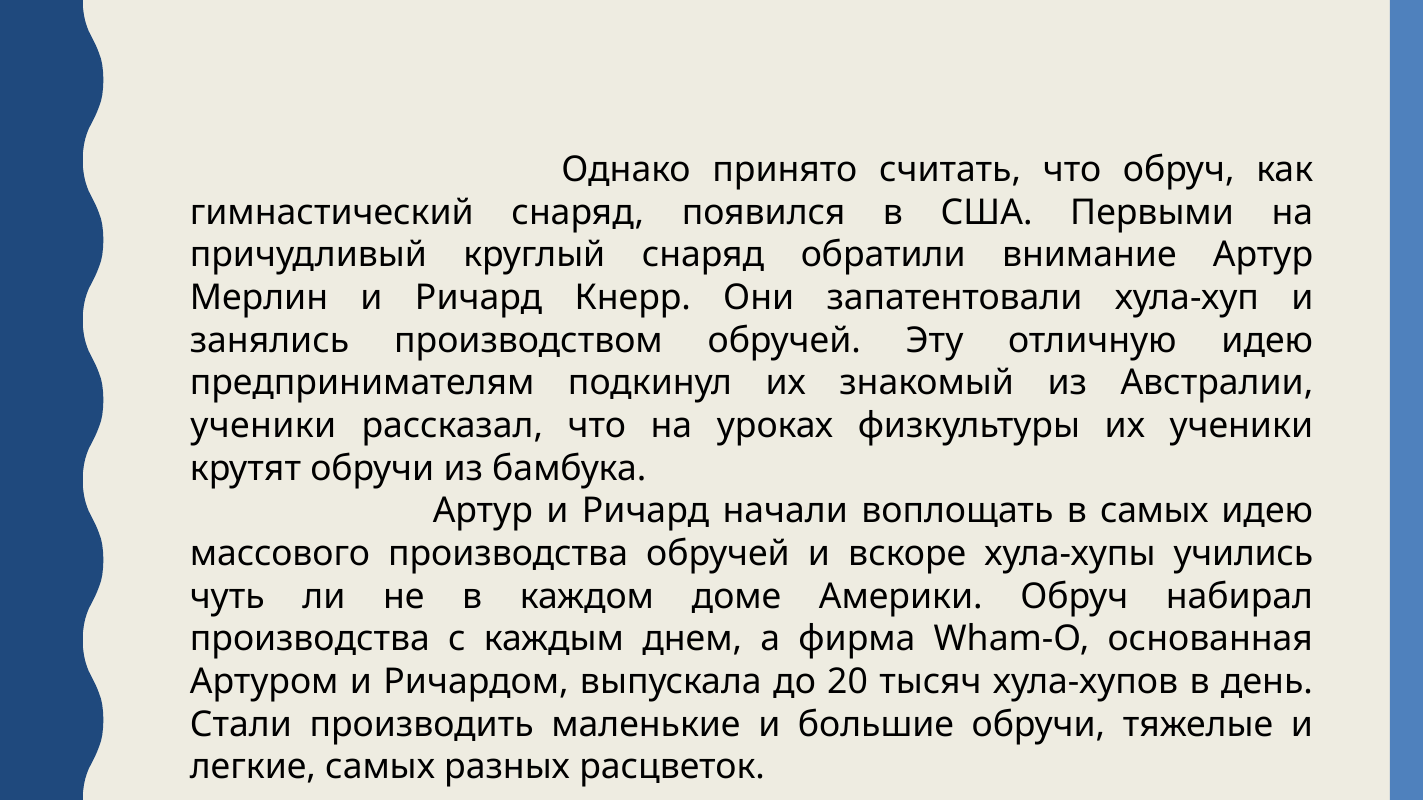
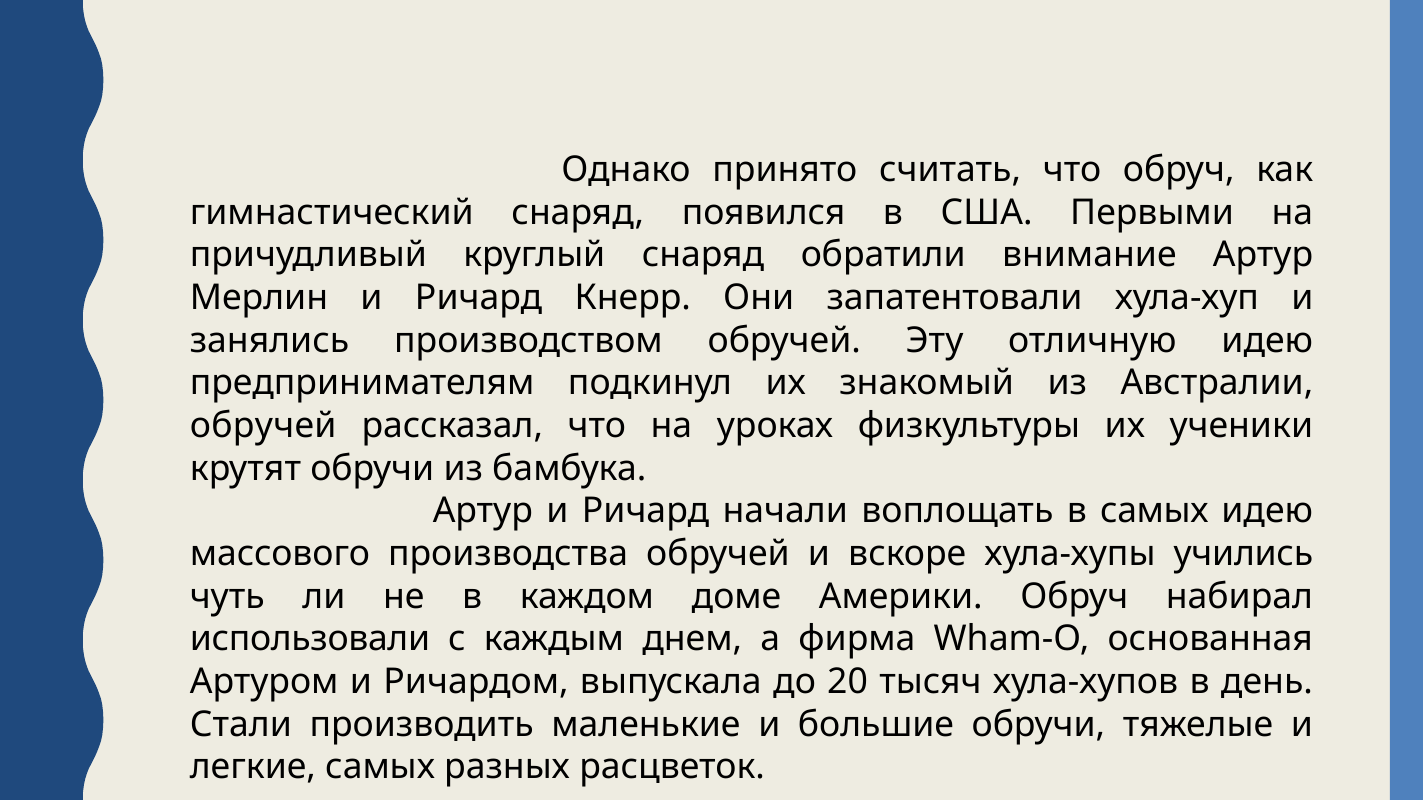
ученики at (263, 426): ученики -> обручей
производства at (310, 639): производства -> использовали
